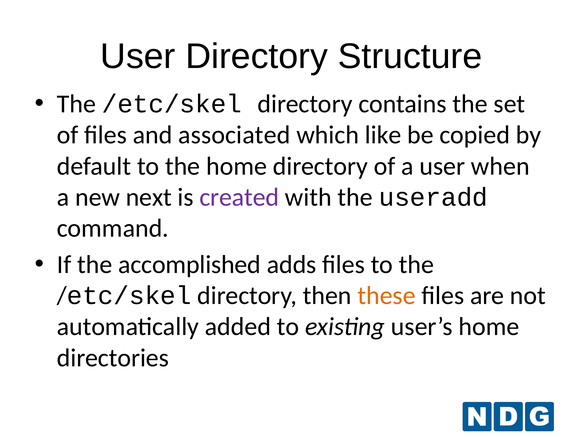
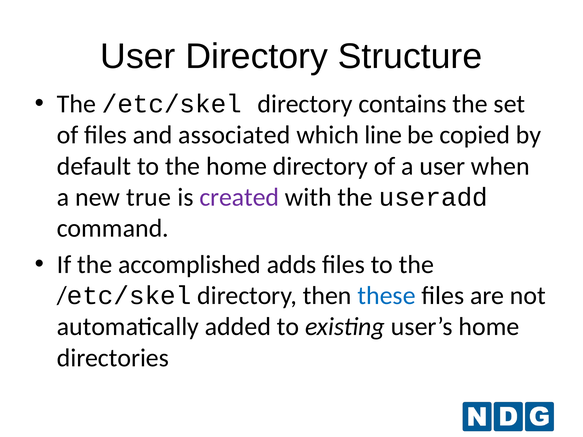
like: like -> line
next: next -> true
these colour: orange -> blue
